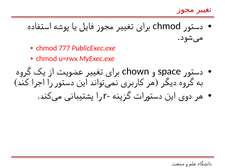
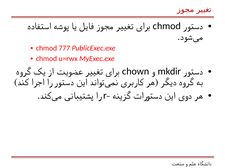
space: space -> mkdir
